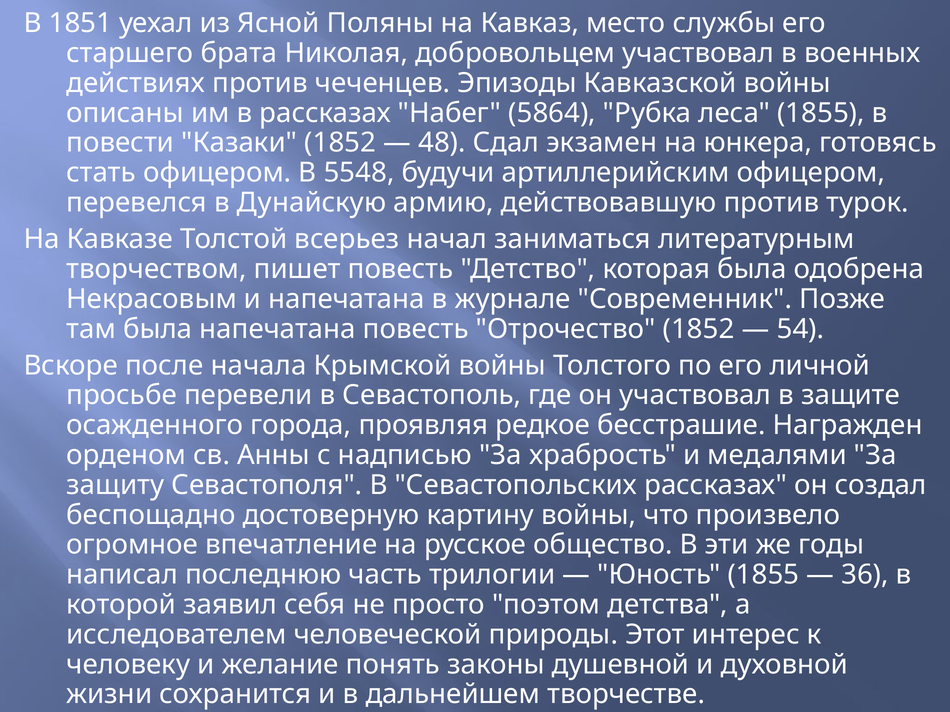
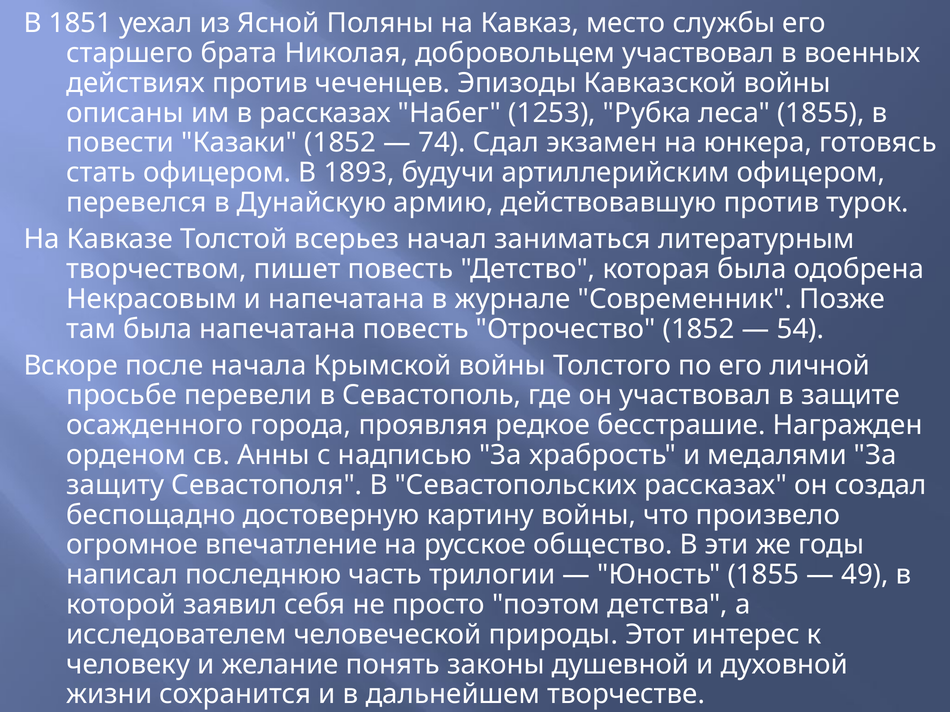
5864: 5864 -> 1253
48: 48 -> 74
5548: 5548 -> 1893
36: 36 -> 49
